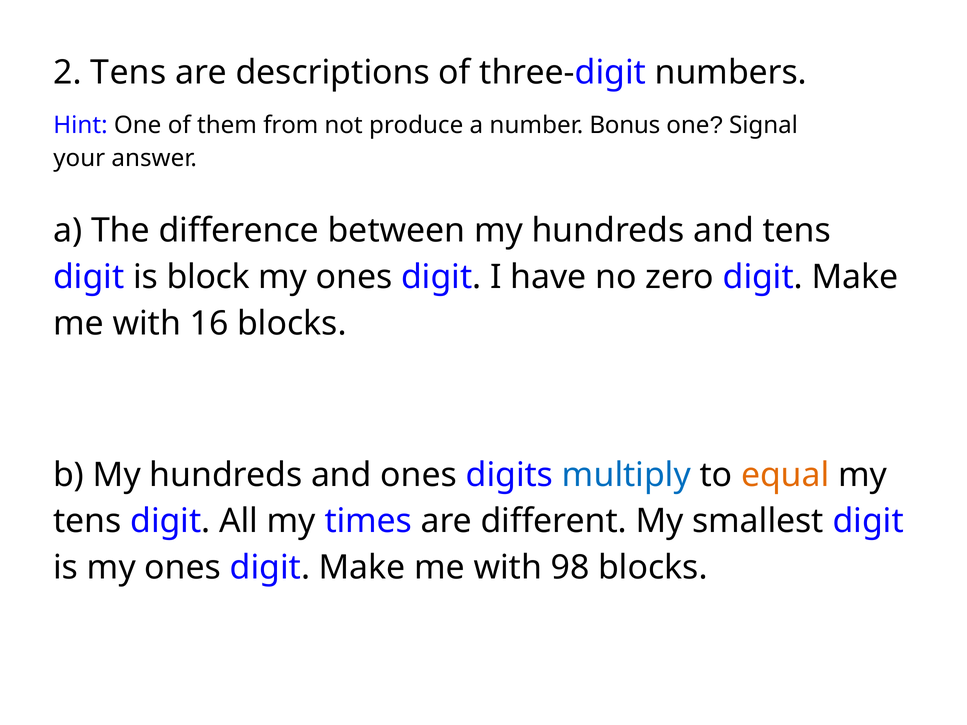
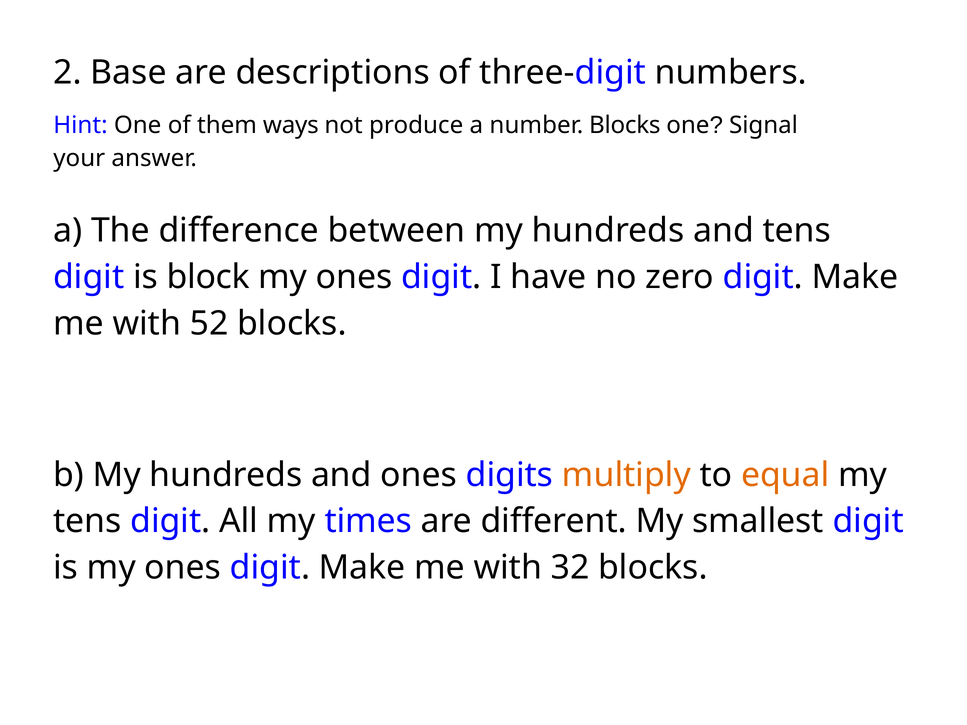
2 Tens: Tens -> Base
from: from -> ways
number Bonus: Bonus -> Blocks
16: 16 -> 52
multiply colour: blue -> orange
98: 98 -> 32
